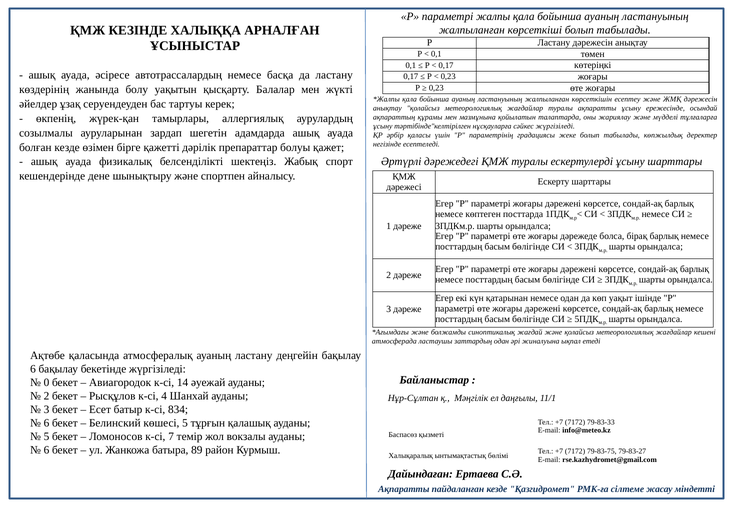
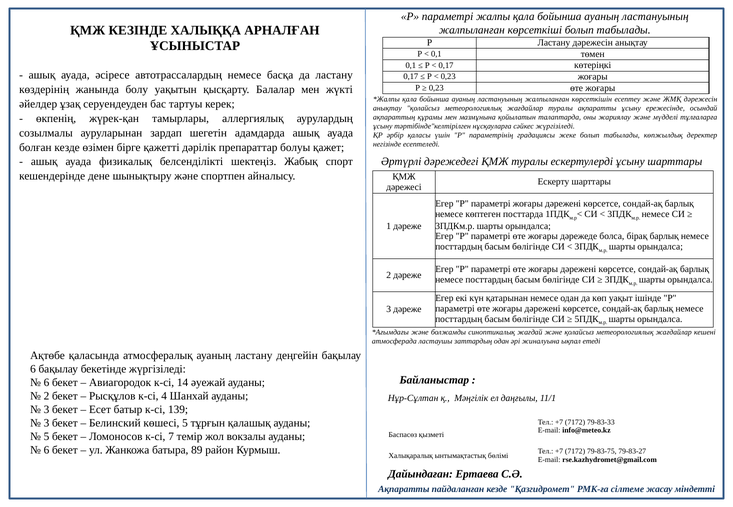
0 at (46, 383): 0 -> 6
834: 834 -> 139
6 at (46, 423): 6 -> 3
